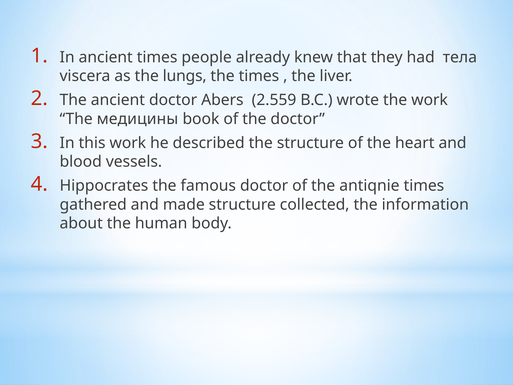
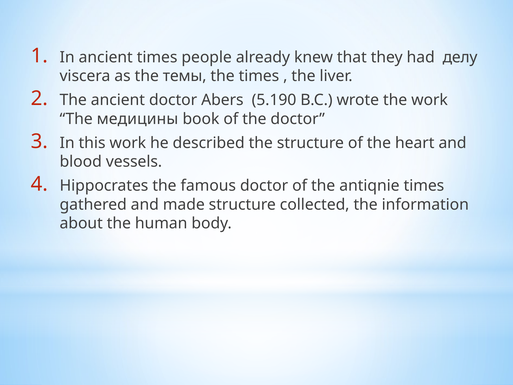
тела: тела -> делу
lungs: lungs -> темы
2.559: 2.559 -> 5.190
